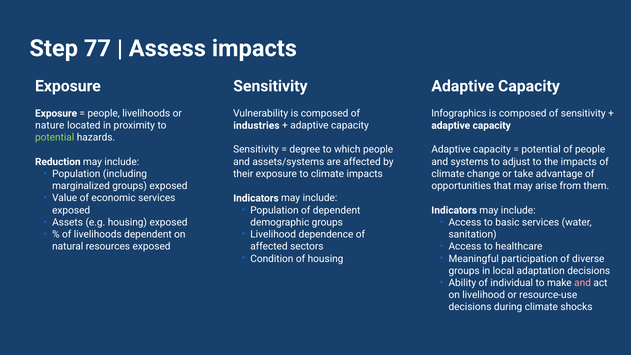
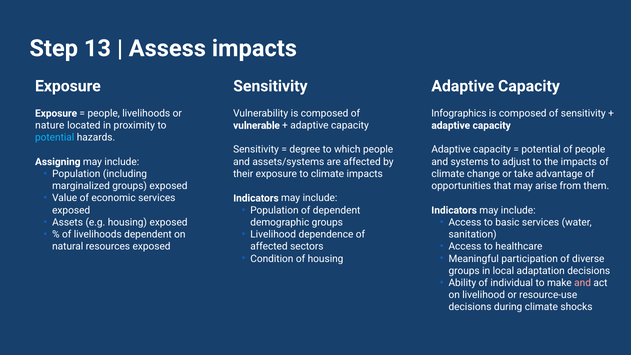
77: 77 -> 13
industries: industries -> vulnerable
potential at (55, 138) colour: light green -> light blue
Reduction: Reduction -> Assigning
